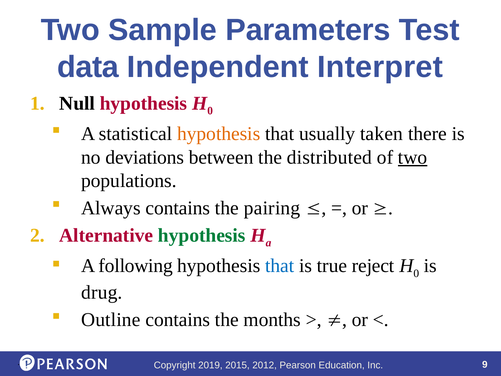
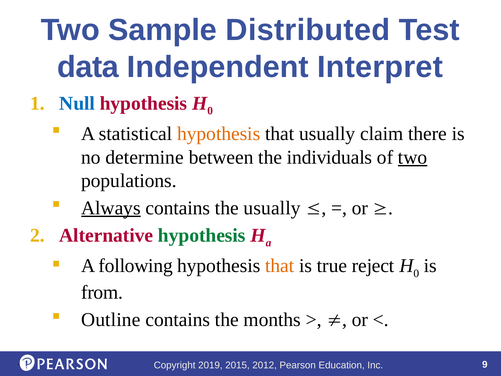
Parameters: Parameters -> Distributed
Null colour: black -> blue
taken: taken -> claim
deviations: deviations -> determine
distributed: distributed -> individuals
Always underline: none -> present
the pairing: pairing -> usually
that at (280, 266) colour: blue -> orange
drug: drug -> from
